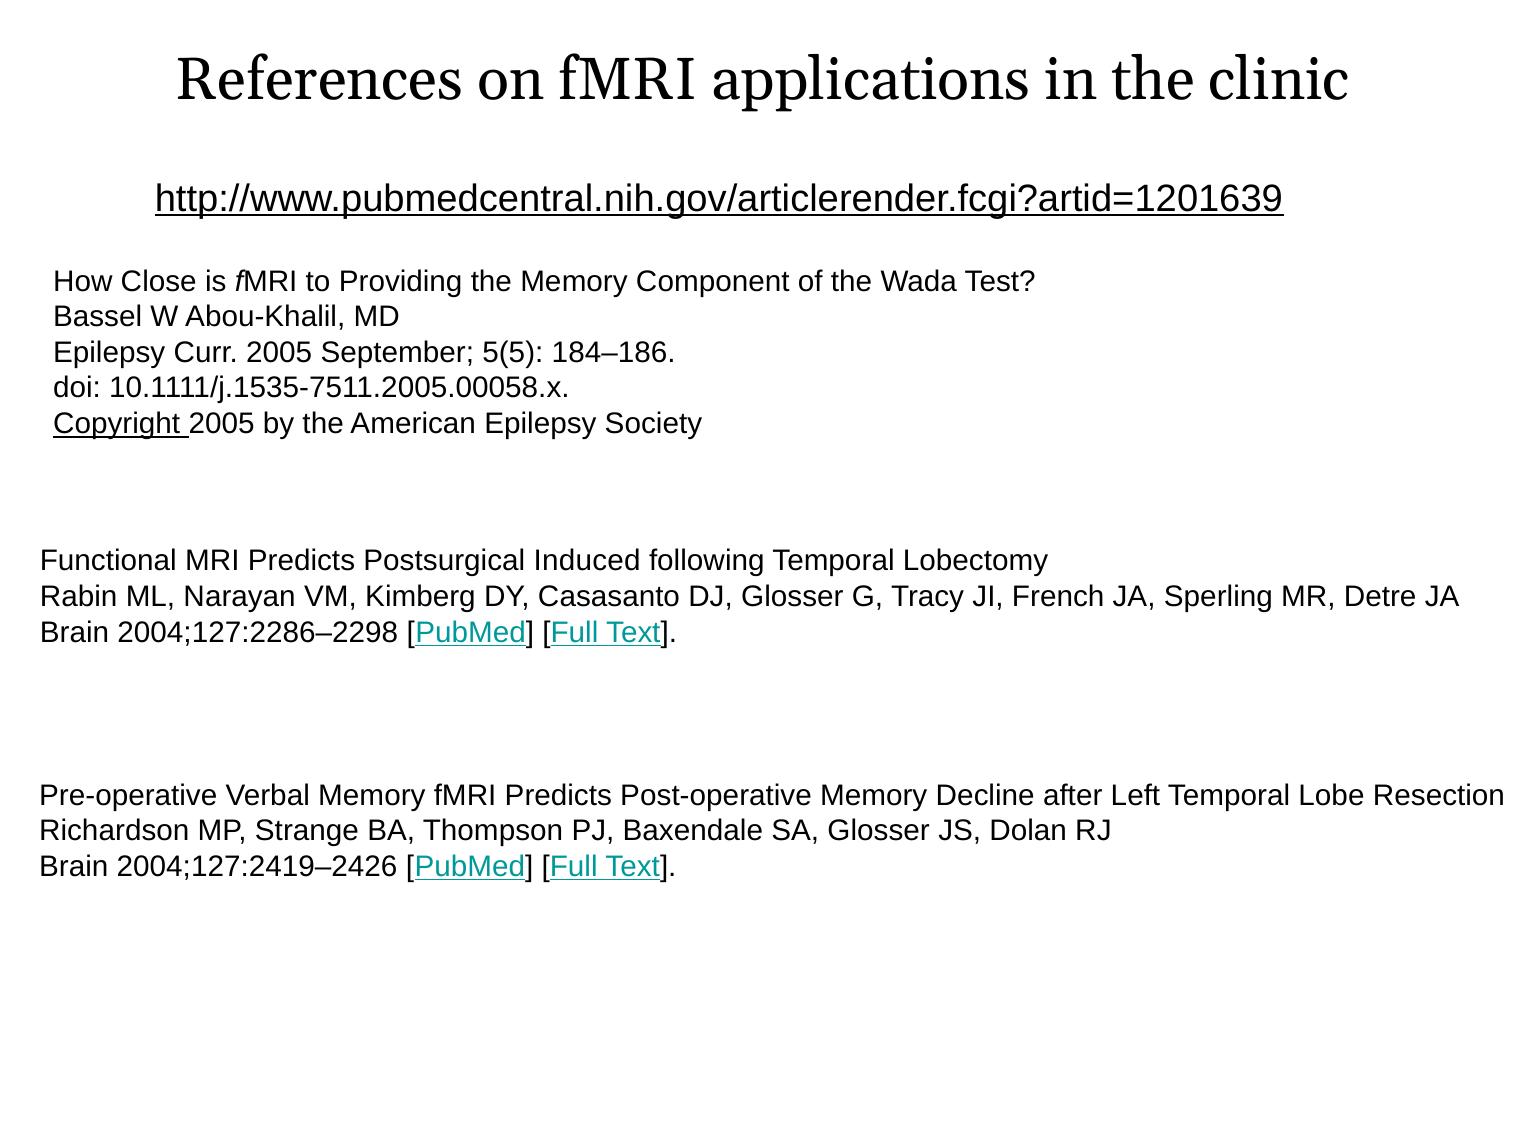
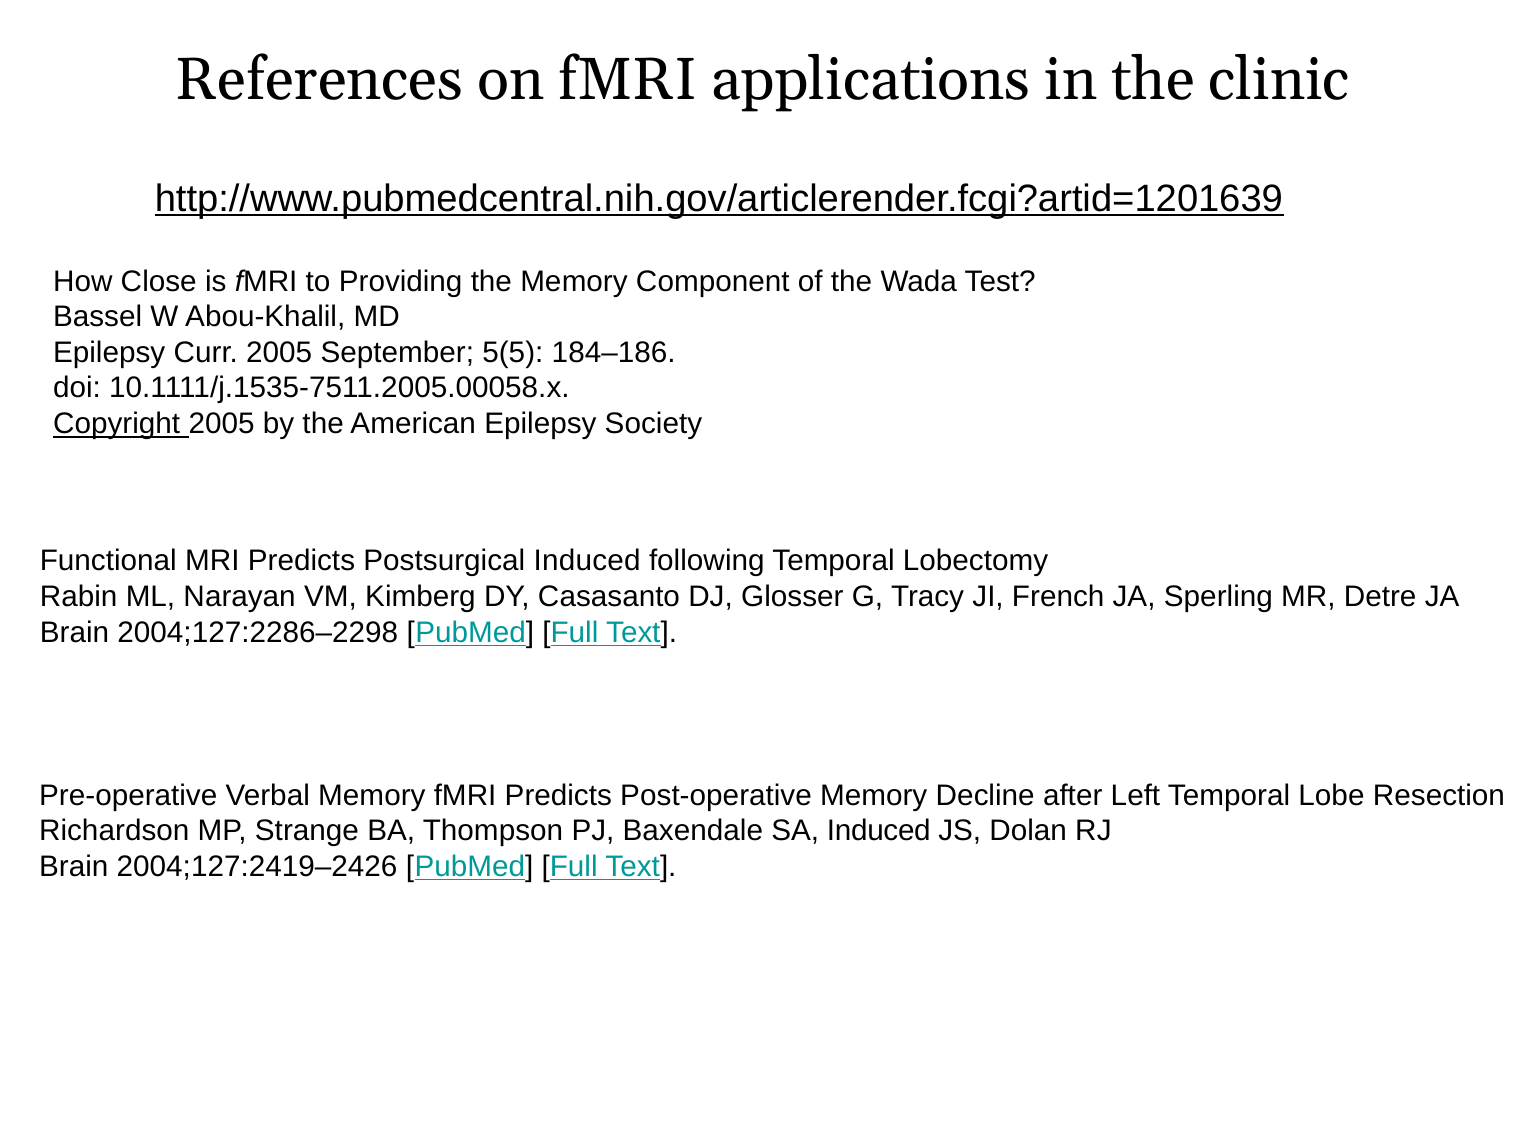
SA Glosser: Glosser -> Induced
